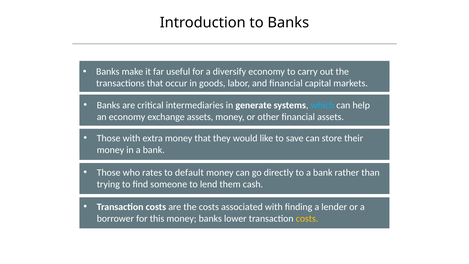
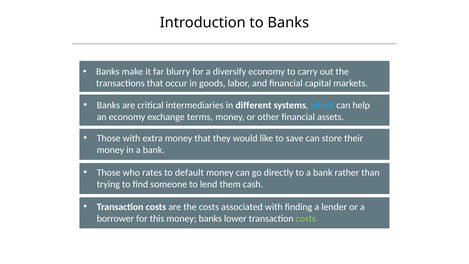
useful: useful -> blurry
generate: generate -> different
exchange assets: assets -> terms
costs at (307, 218) colour: yellow -> light green
